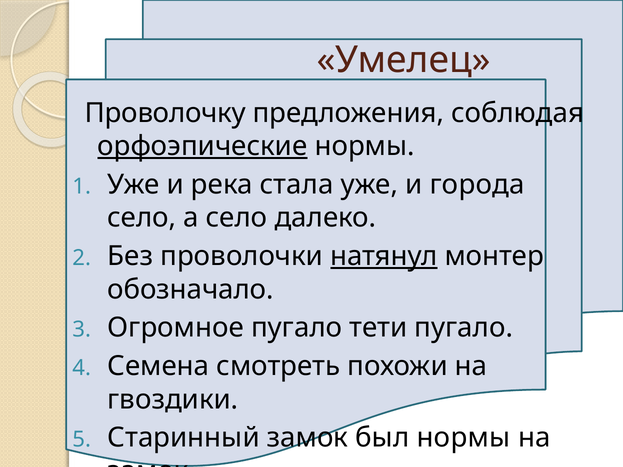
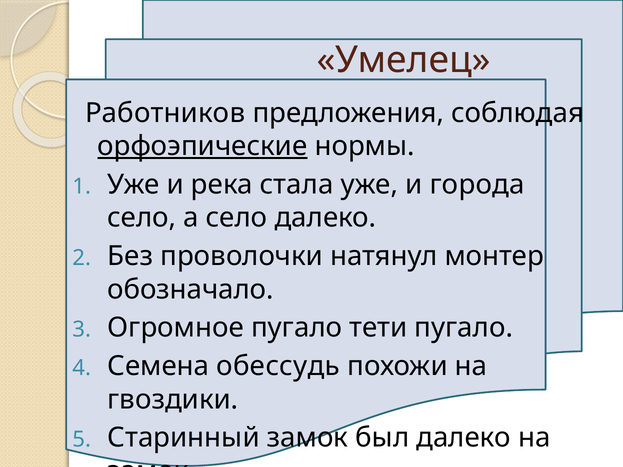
Проволочку: Проволочку -> Работников
натянул underline: present -> none
смотреть: смотреть -> обессудь
был нормы: нормы -> далеко
